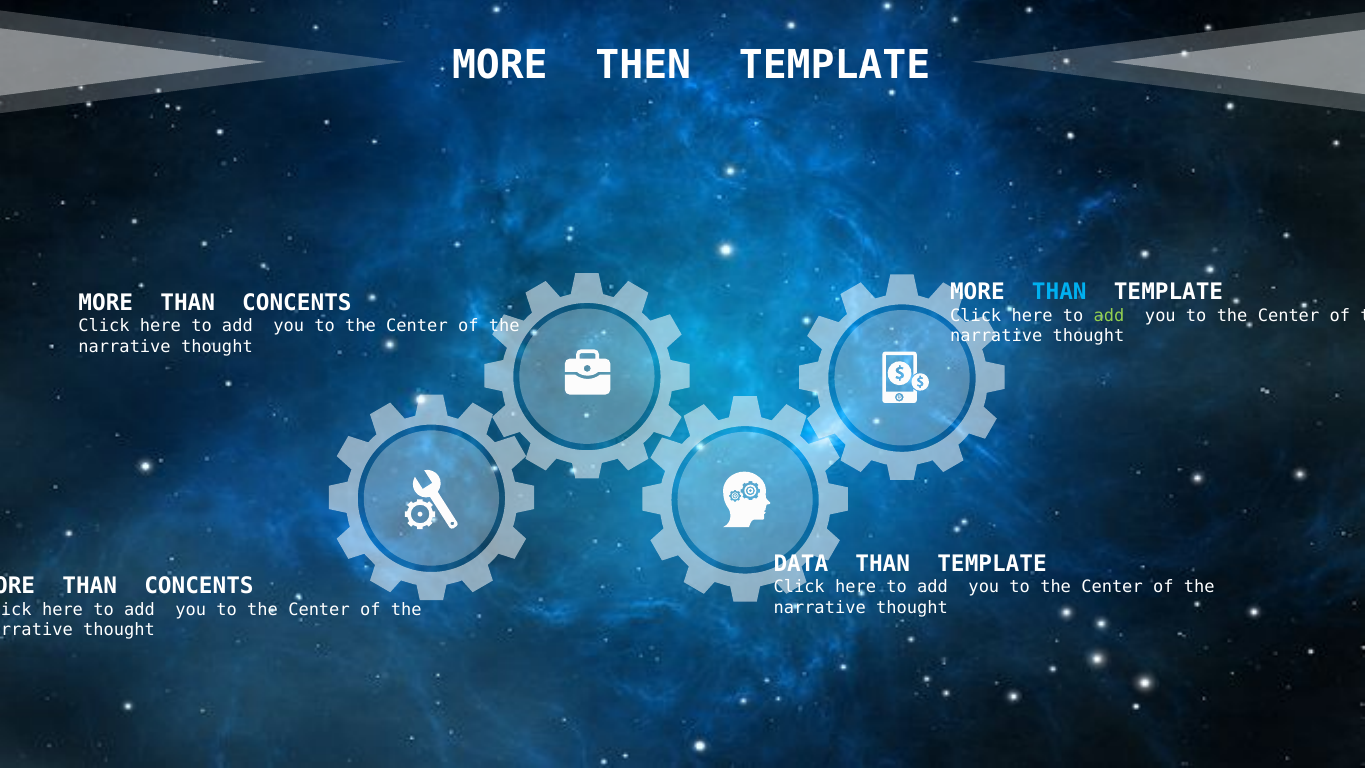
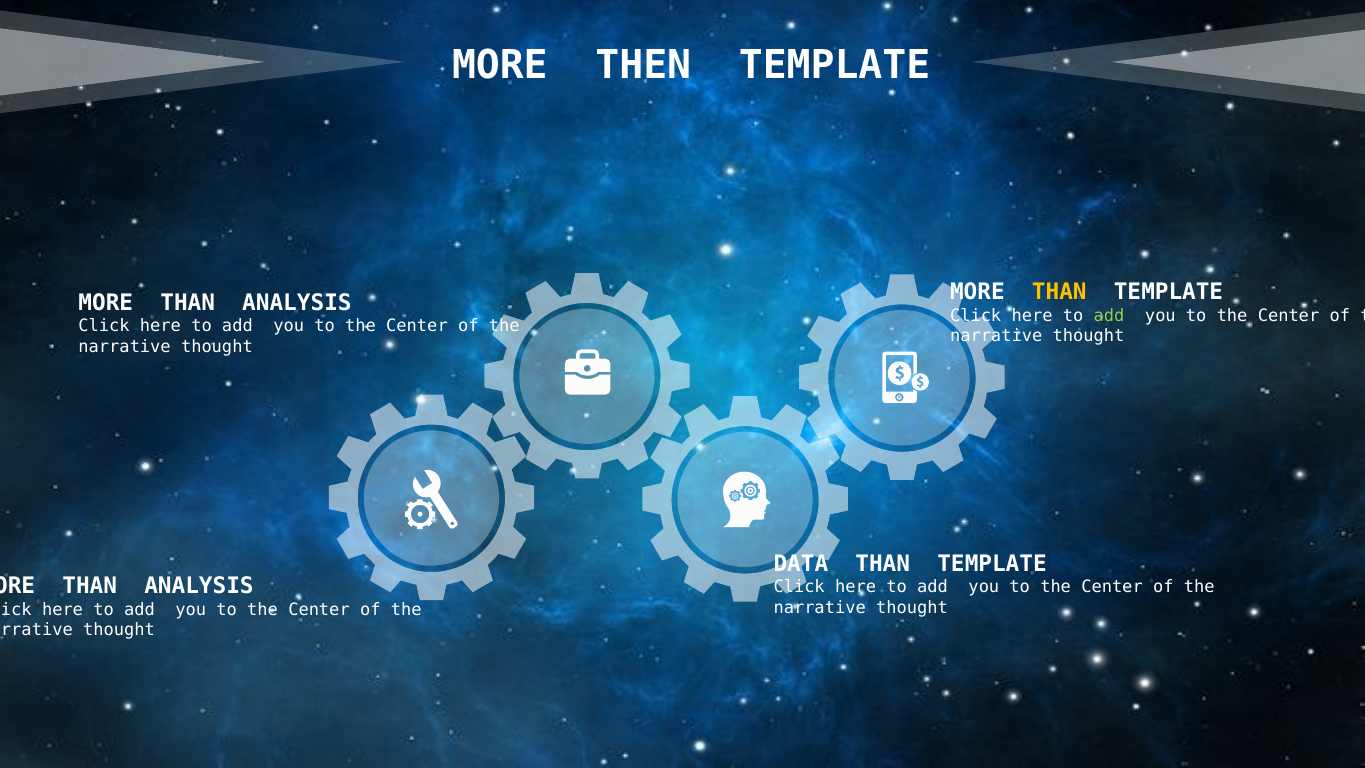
THAN at (1059, 292) colour: light blue -> yellow
CONCENTS at (297, 302): CONCENTS -> ANALYSIS
CONCENTS at (199, 586): CONCENTS -> ANALYSIS
